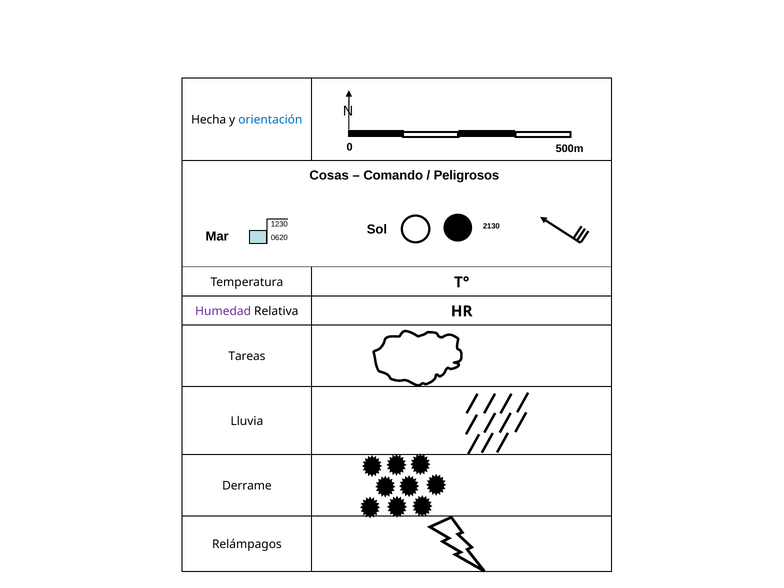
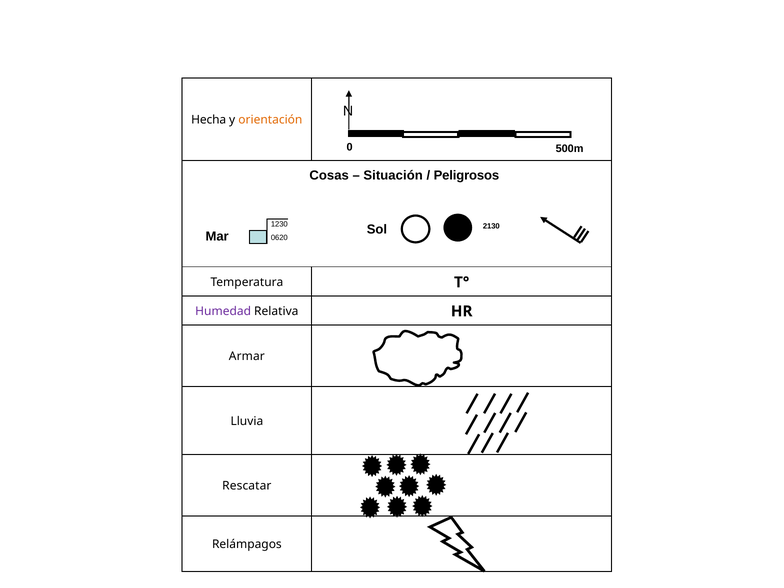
orientación colour: blue -> orange
Comando: Comando -> Situación
Tareas: Tareas -> Armar
Derrame: Derrame -> Rescatar
